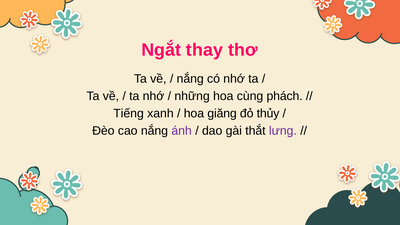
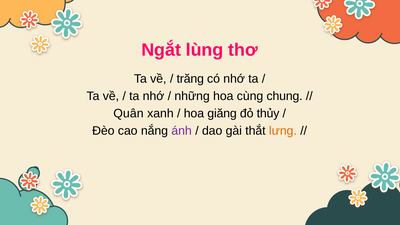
thay: thay -> lùng
nắng at (190, 79): nắng -> trăng
phách: phách -> chung
Tiếng: Tiếng -> Quân
lưng colour: purple -> orange
